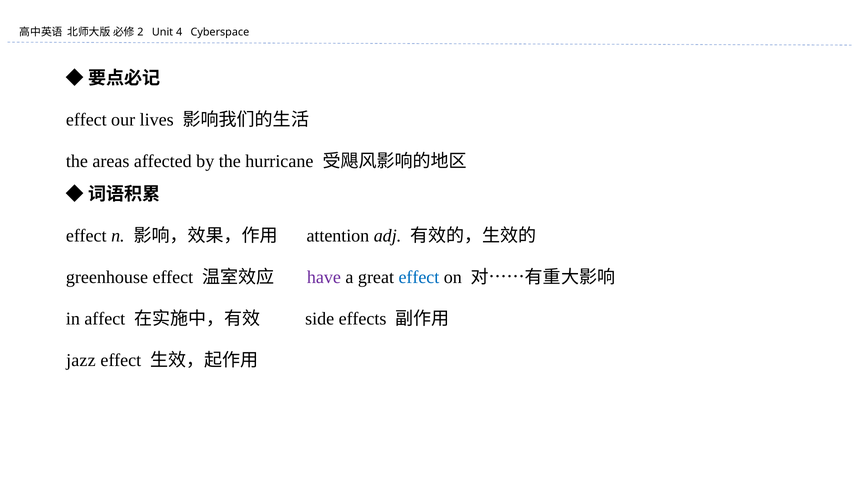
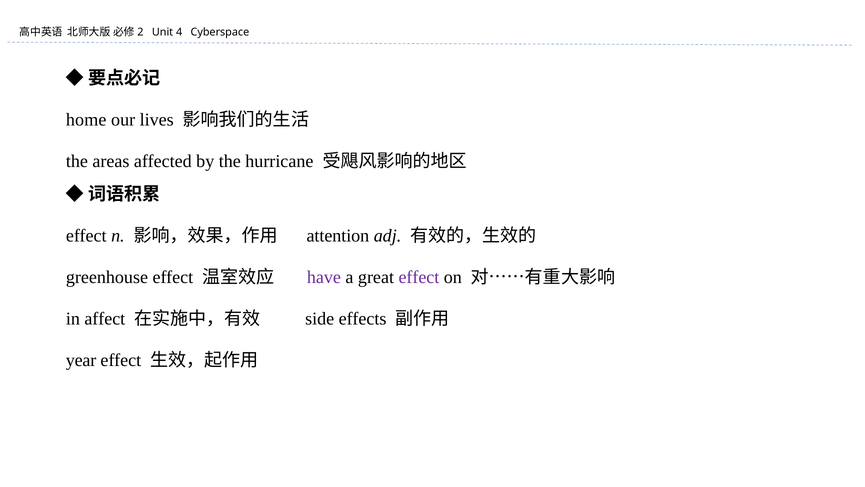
effect at (86, 120): effect -> home
effect at (419, 277) colour: blue -> purple
jazz: jazz -> year
